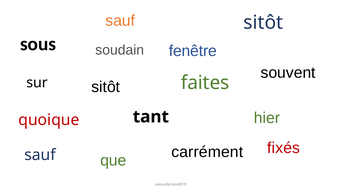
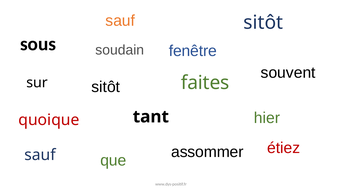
fixés: fixés -> étiez
carrément: carrément -> assommer
